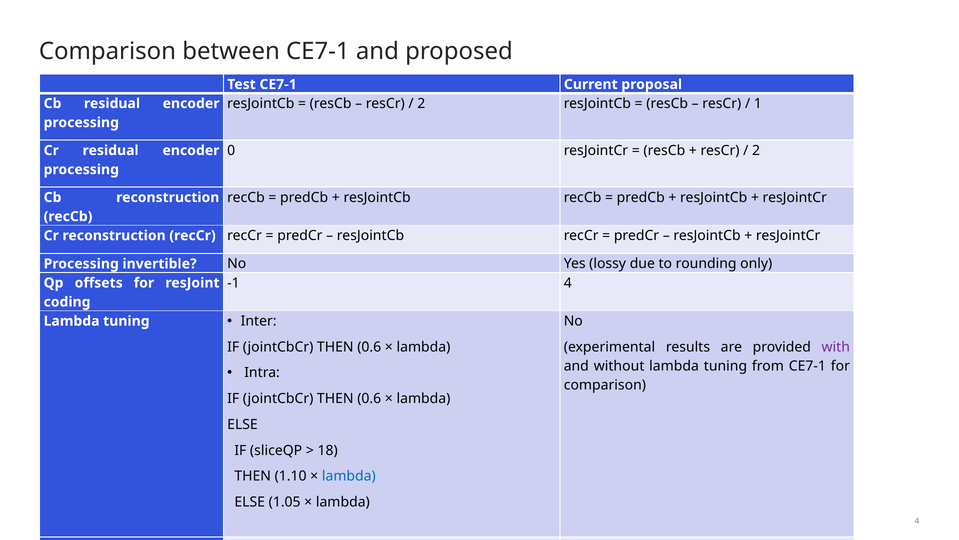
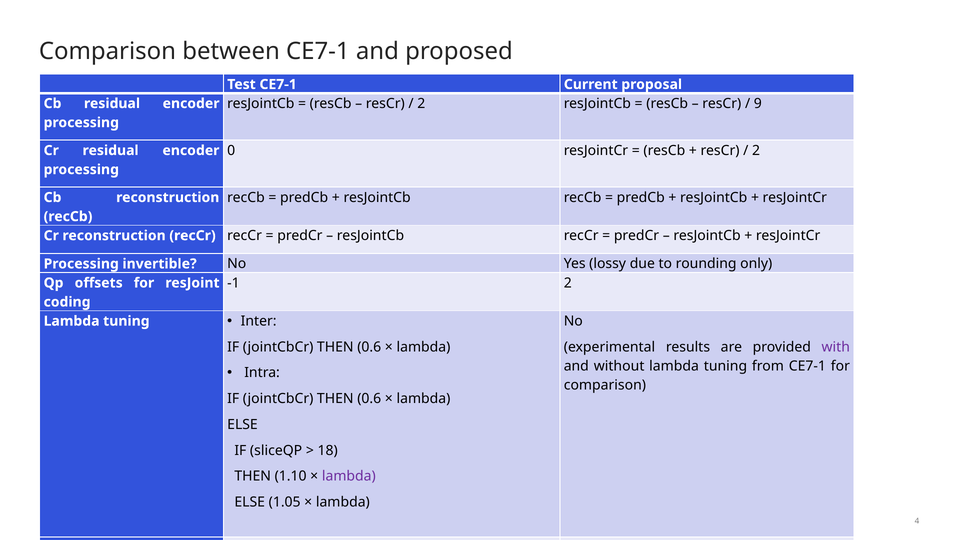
1: 1 -> 9
-1 4: 4 -> 2
lambda at (349, 476) colour: blue -> purple
